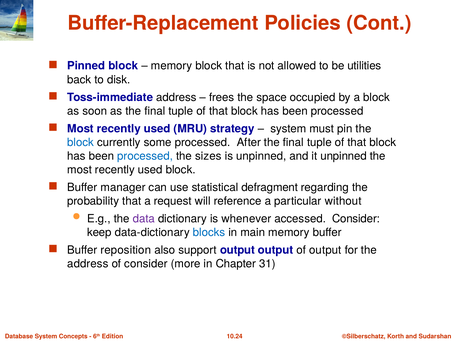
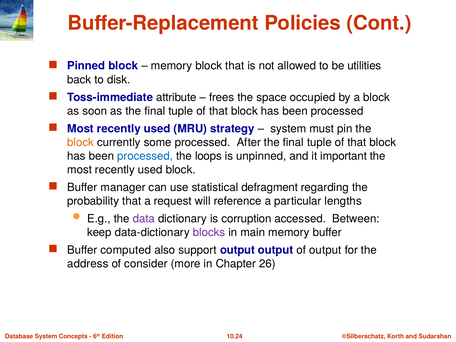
Toss-immediate address: address -> attribute
block at (81, 142) colour: blue -> orange
sizes: sizes -> loops
it unpinned: unpinned -> important
without: without -> lengths
whenever: whenever -> corruption
accessed Consider: Consider -> Between
blocks colour: blue -> purple
reposition: reposition -> computed
31: 31 -> 26
